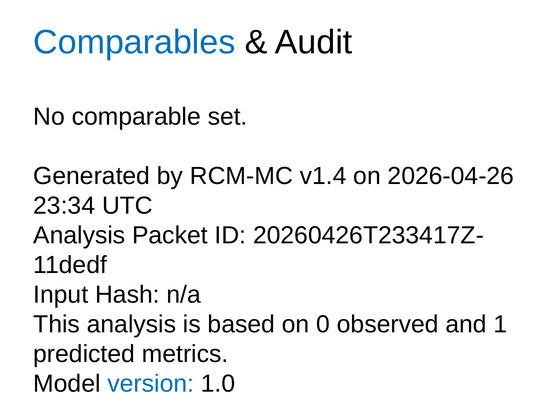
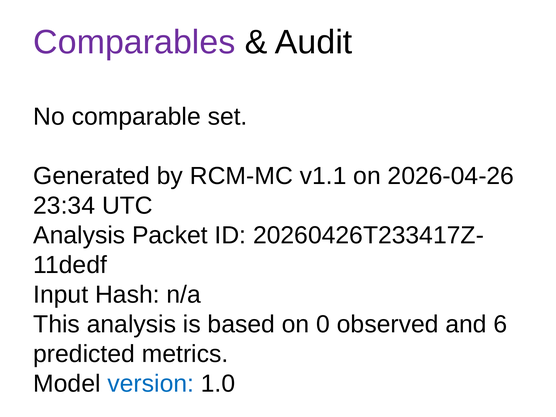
Comparables colour: blue -> purple
v1.4: v1.4 -> v1.1
1: 1 -> 6
